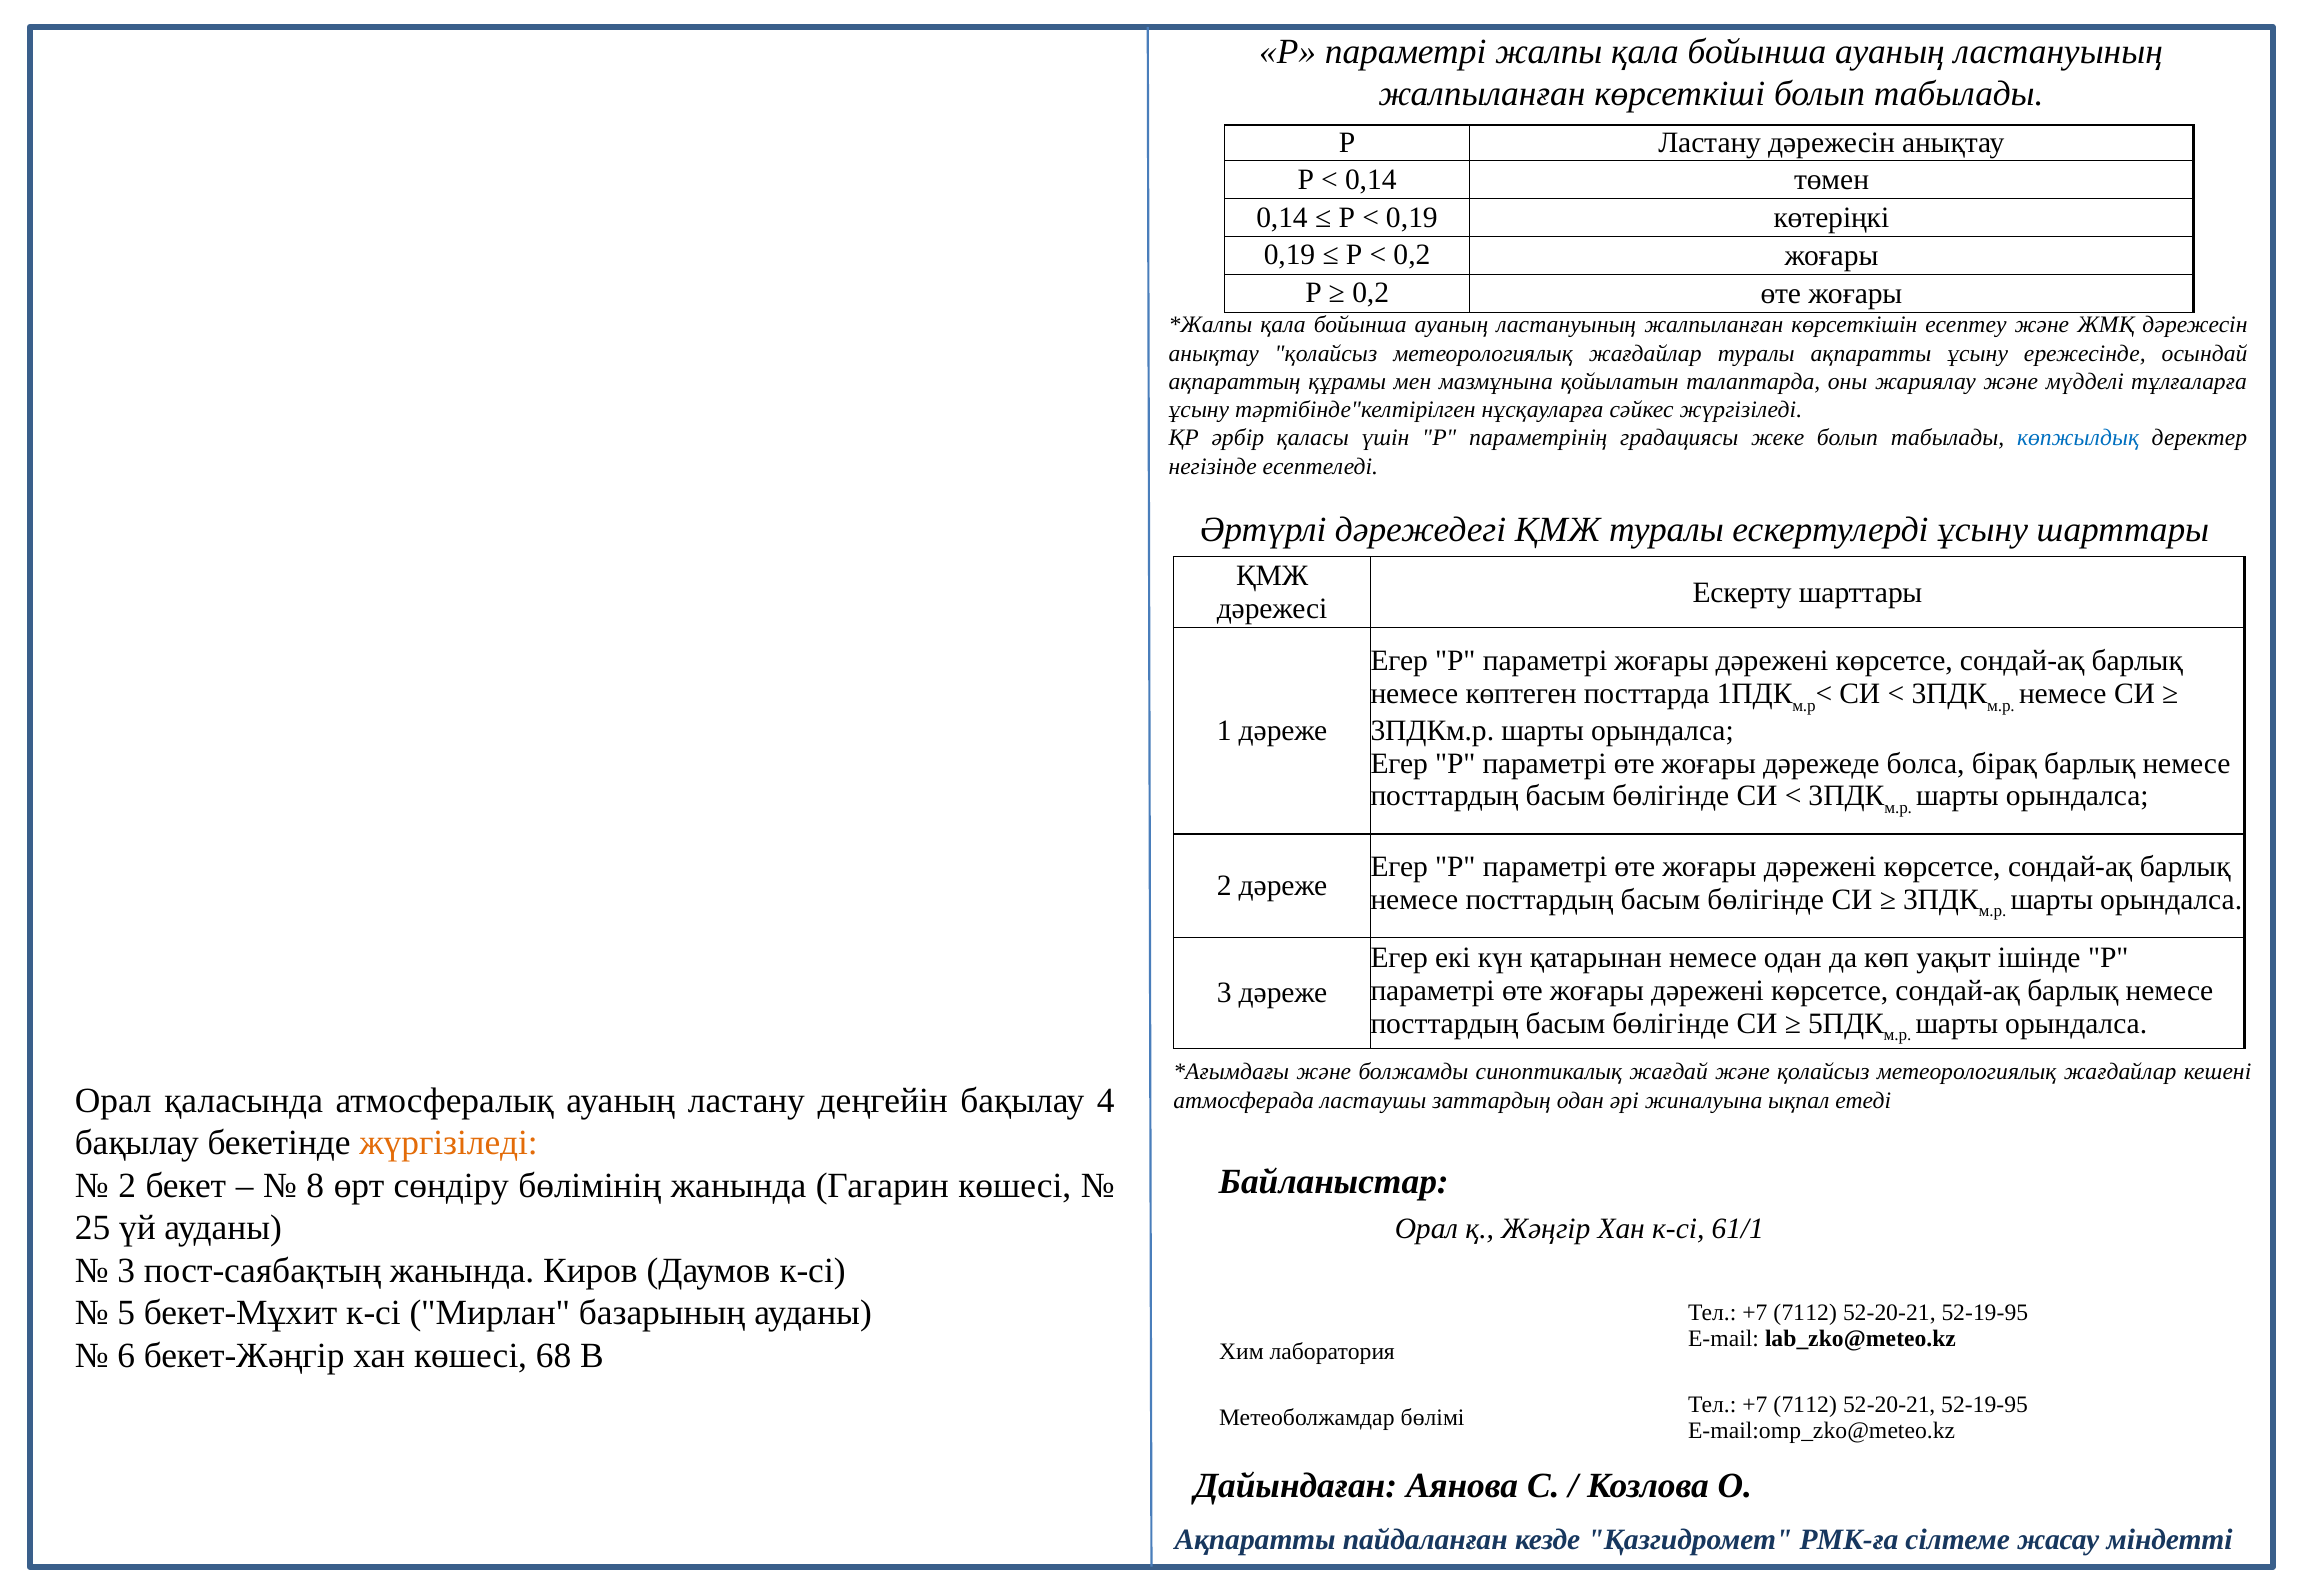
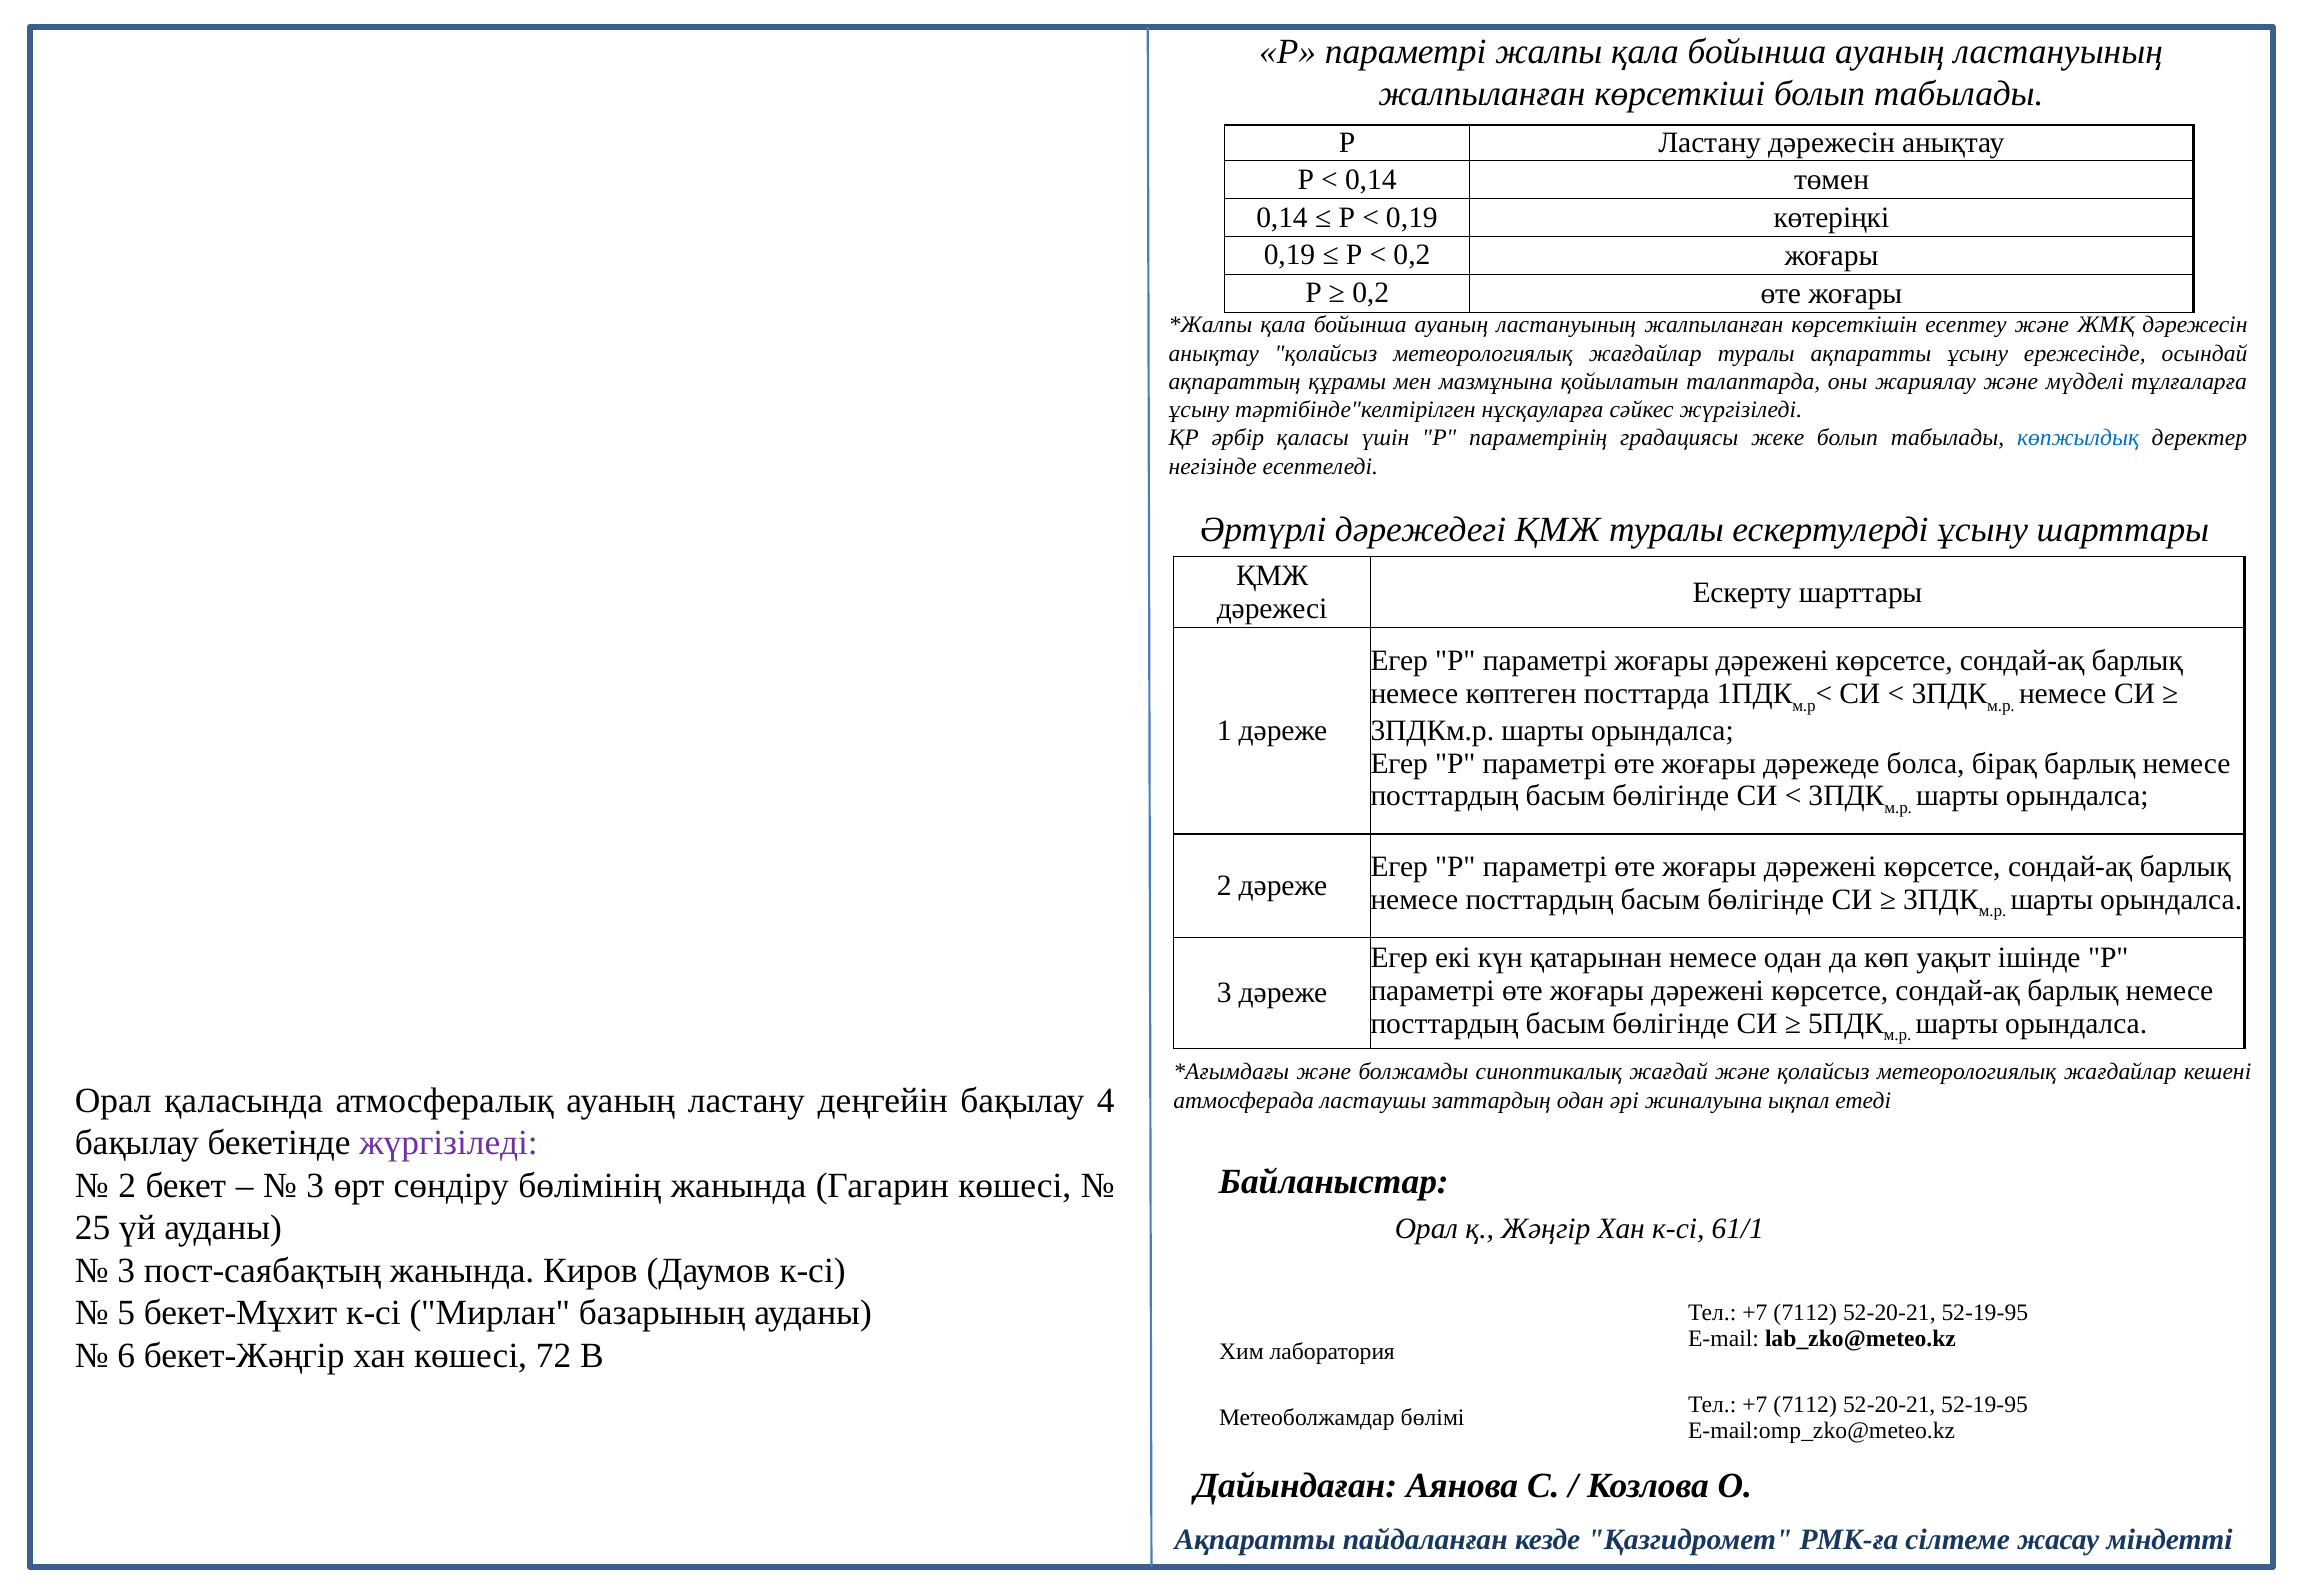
жүргізіледі at (449, 1143) colour: orange -> purple
8 at (315, 1186): 8 -> 3
68: 68 -> 72
